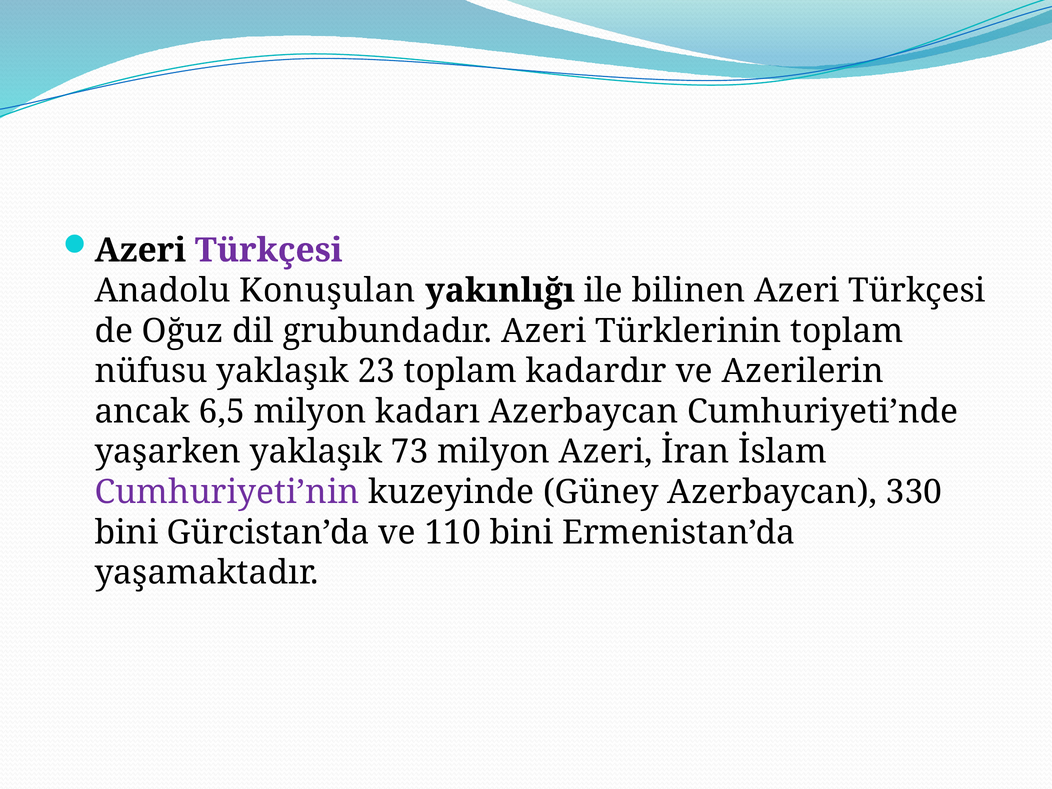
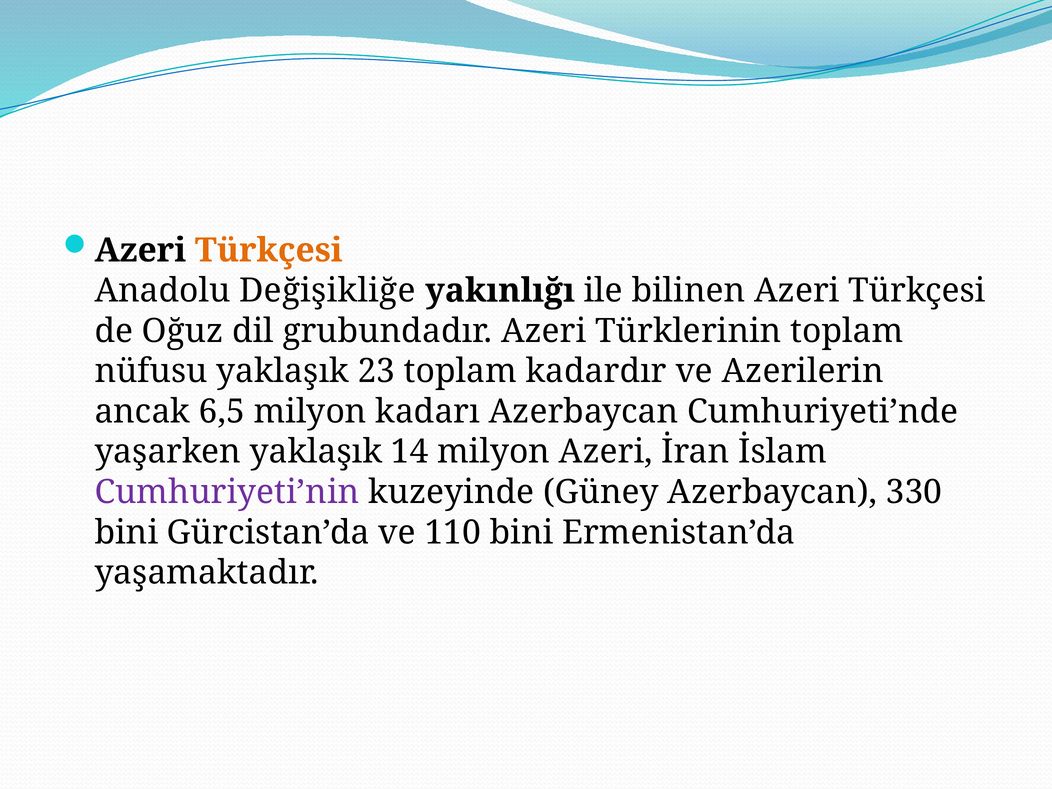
Türkçesi at (269, 250) colour: purple -> orange
Konuşulan: Konuşulan -> Değişikliğe
73: 73 -> 14
